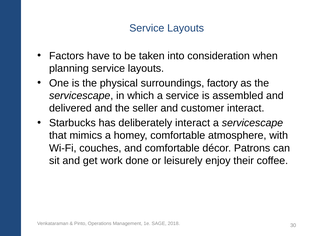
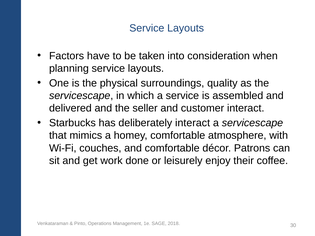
factory: factory -> quality
